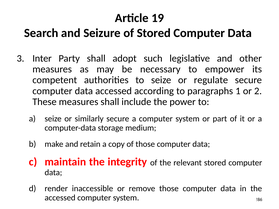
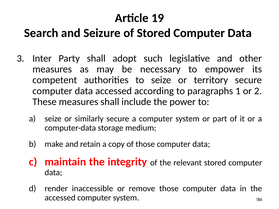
regulate: regulate -> territory
